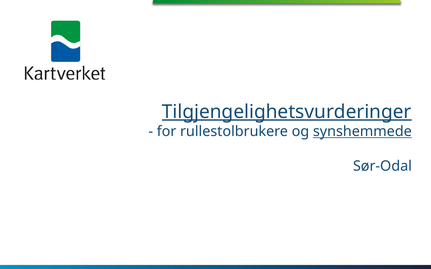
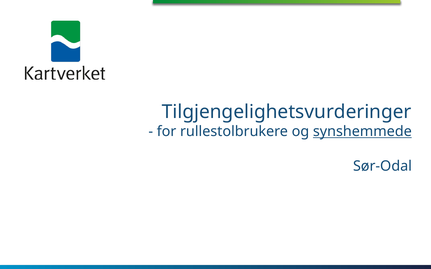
Tilgjengelighetsvurderinger underline: present -> none
